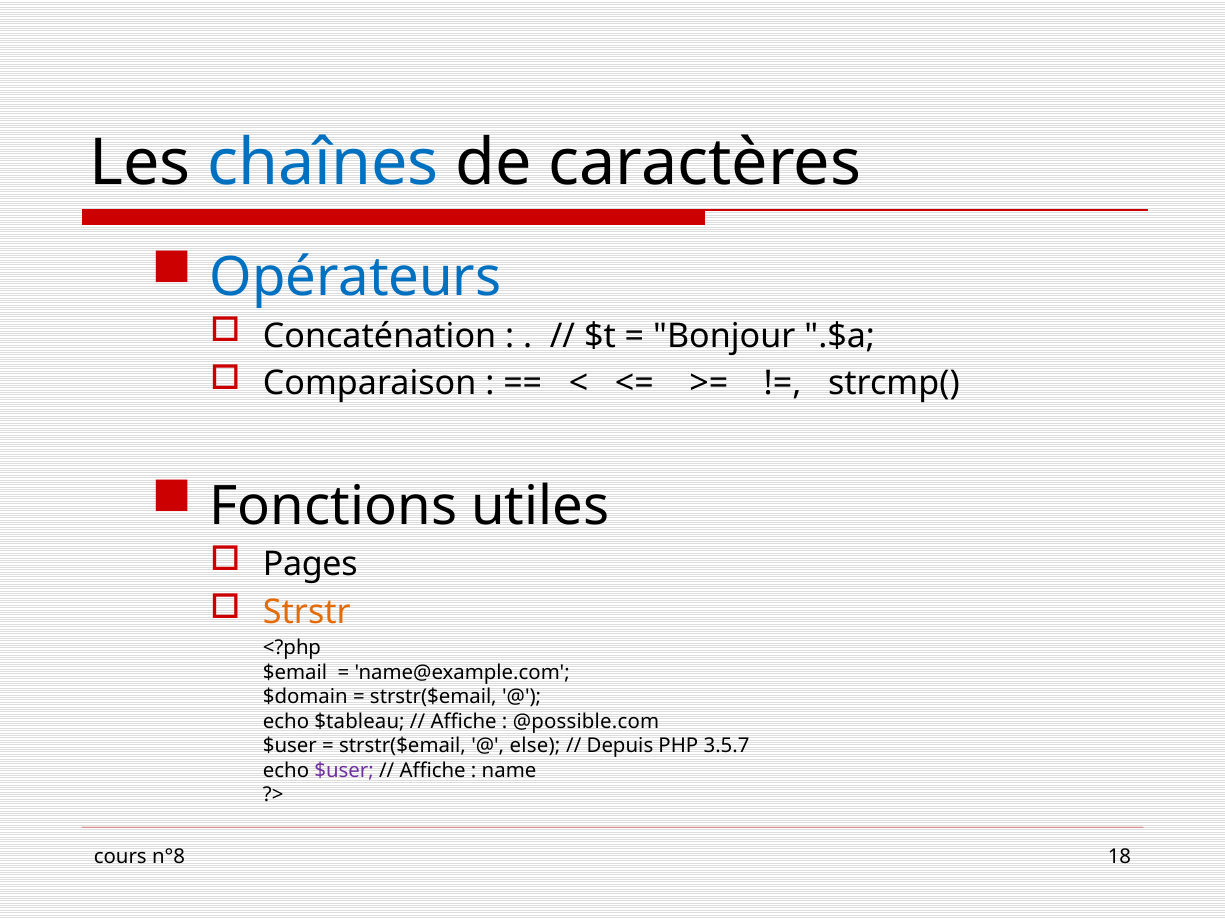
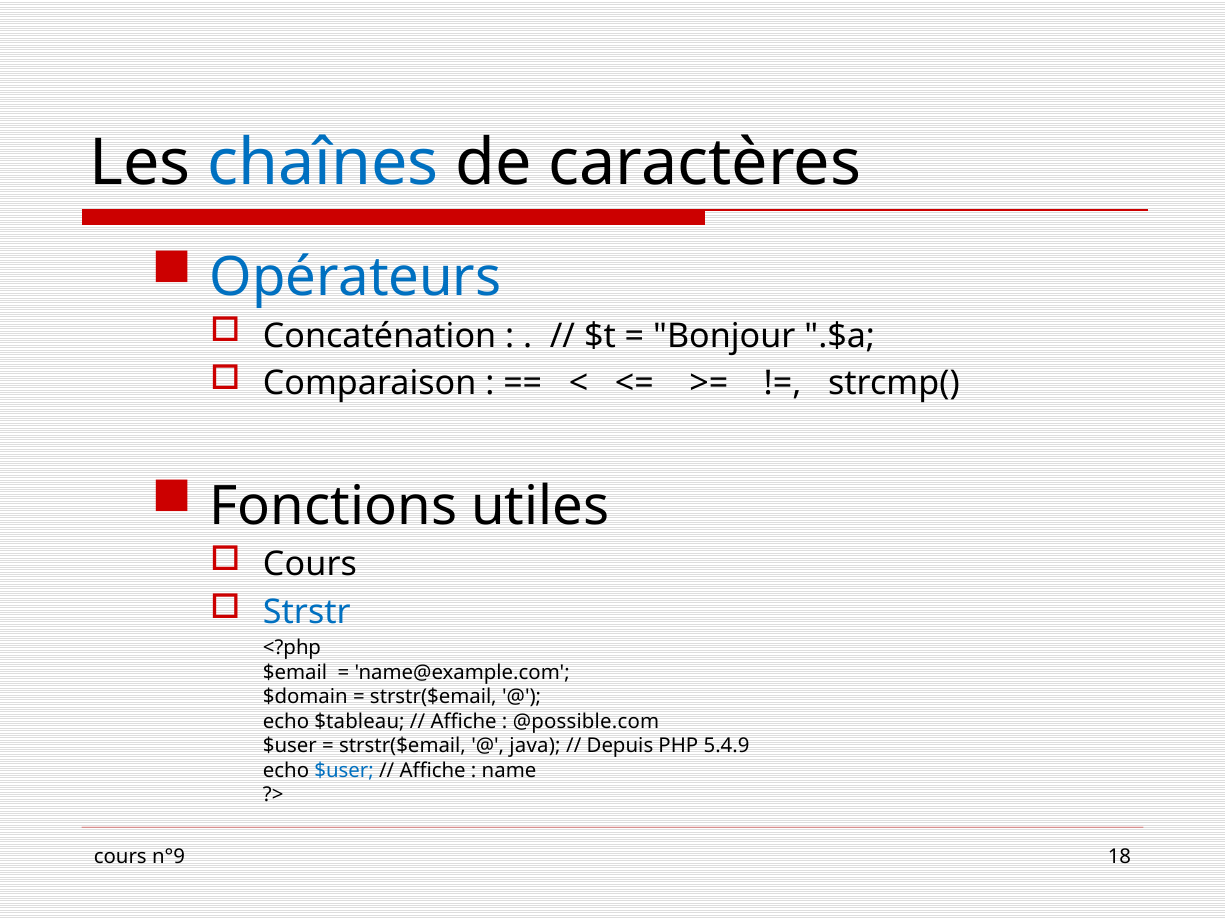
Pages at (310, 565): Pages -> Cours
Strstr colour: orange -> blue
else: else -> java
3.5.7: 3.5.7 -> 5.4.9
$user at (344, 771) colour: purple -> blue
n°8: n°8 -> n°9
